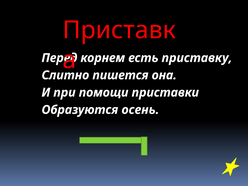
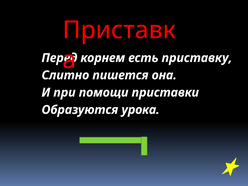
осень: осень -> урока
